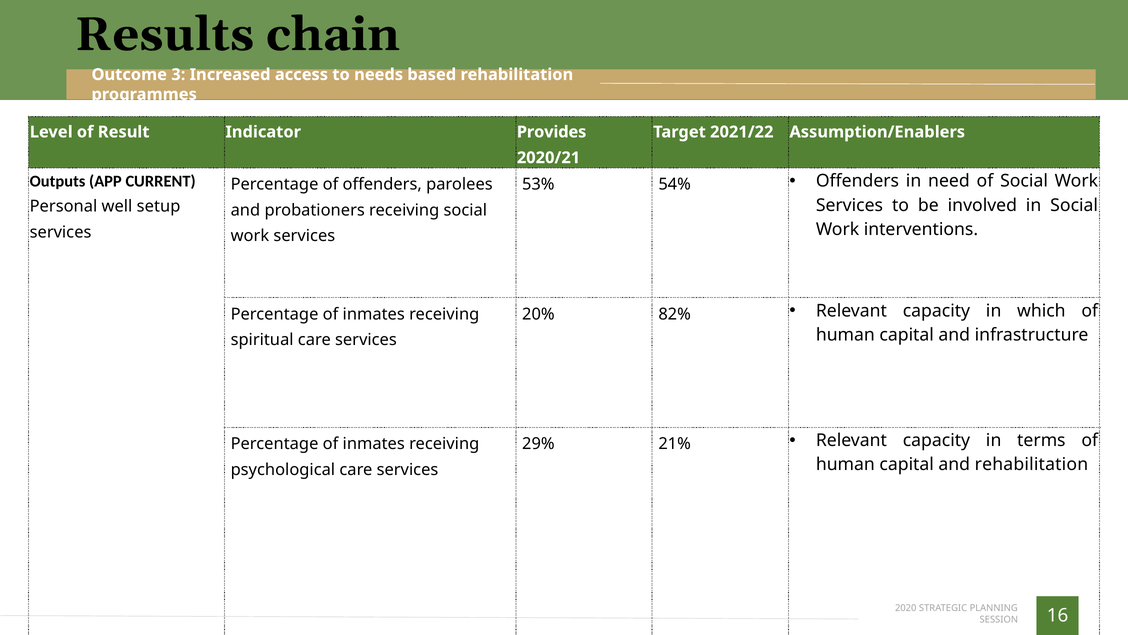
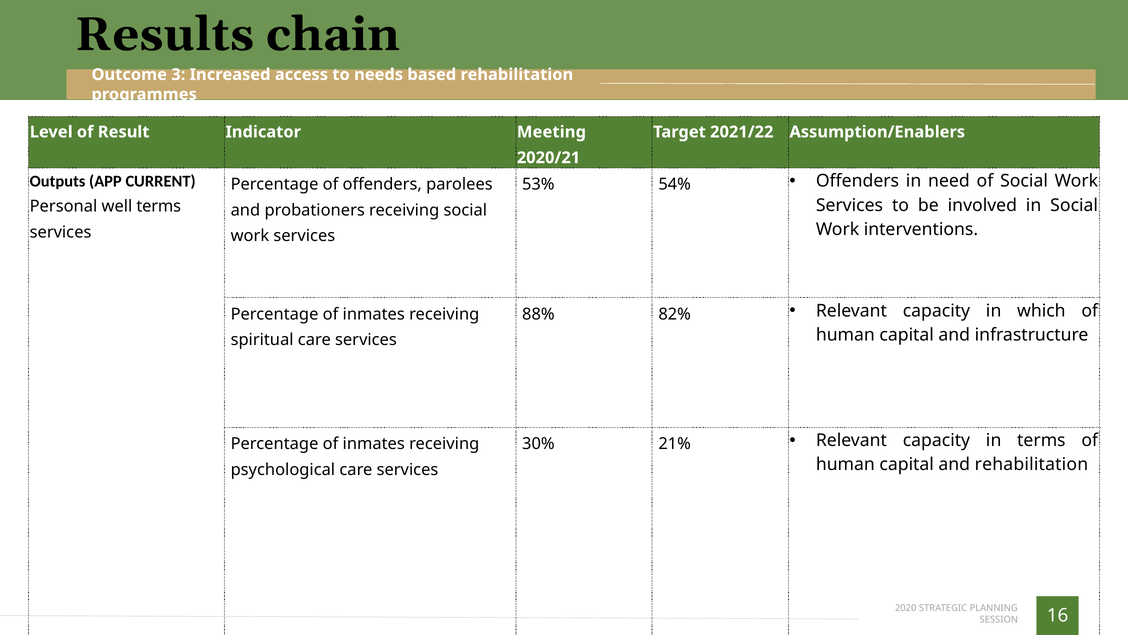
Provides: Provides -> Meeting
well setup: setup -> terms
20%: 20% -> 88%
29%: 29% -> 30%
